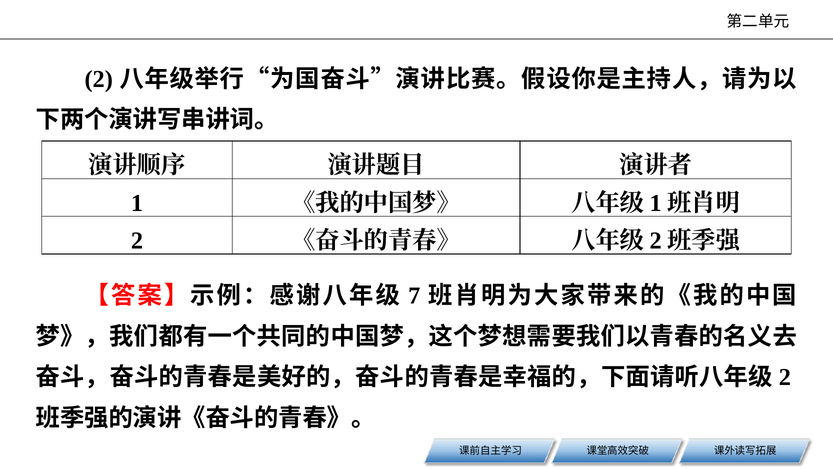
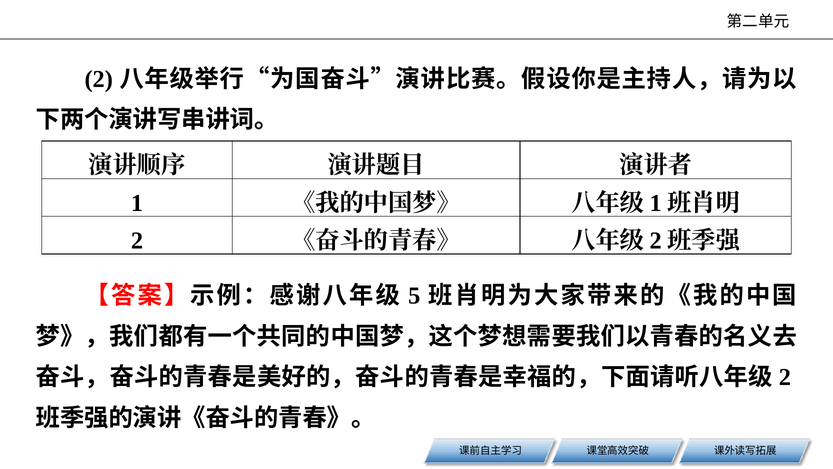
7: 7 -> 5
